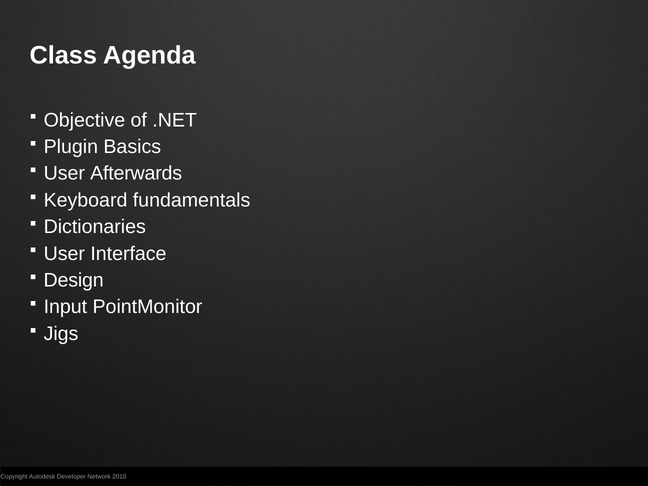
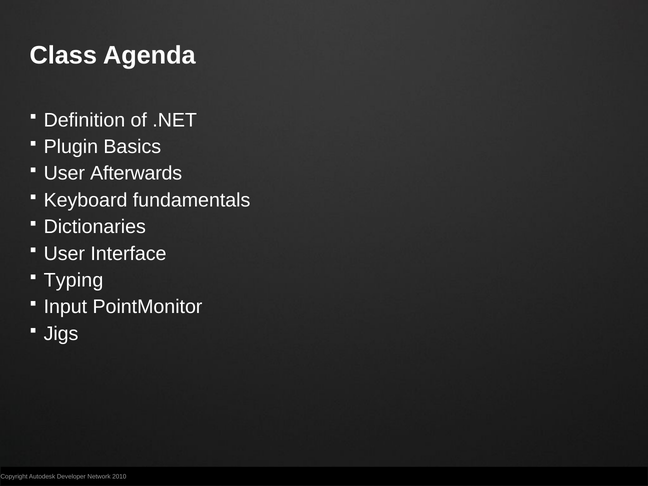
Objective: Objective -> Definition
Design: Design -> Typing
